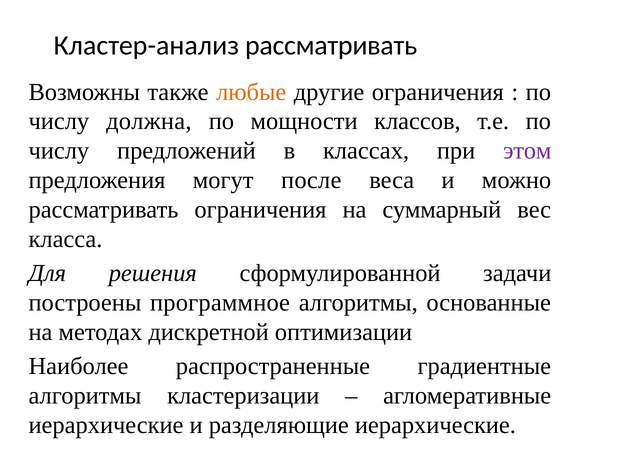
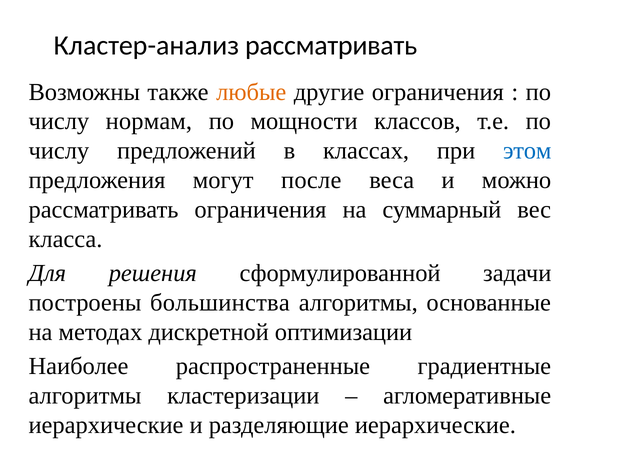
должна: должна -> нормам
этом colour: purple -> blue
программное: программное -> большинства
